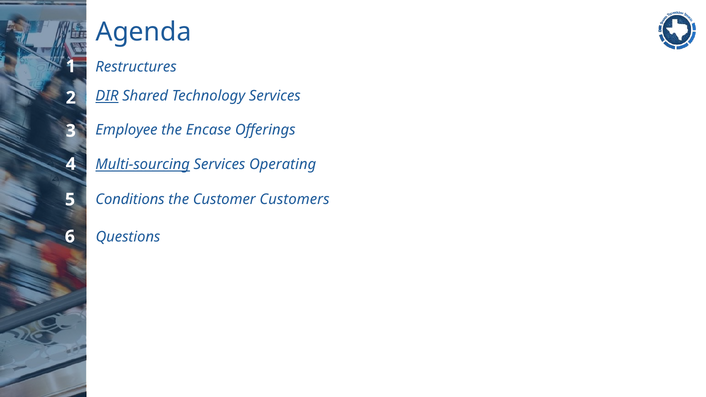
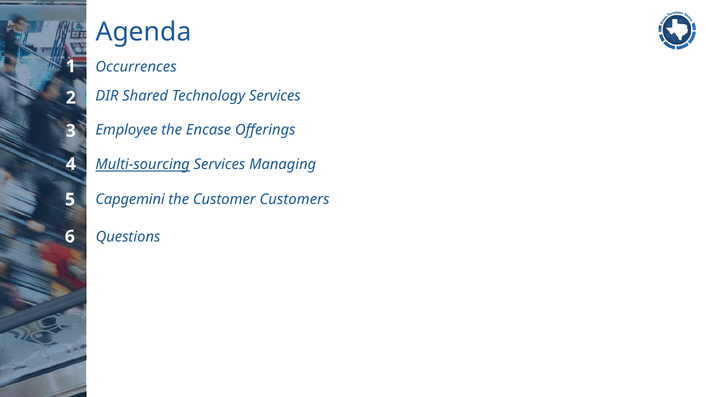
Restructures: Restructures -> Occurrences
DIR underline: present -> none
Operating: Operating -> Managing
Conditions: Conditions -> Capgemini
